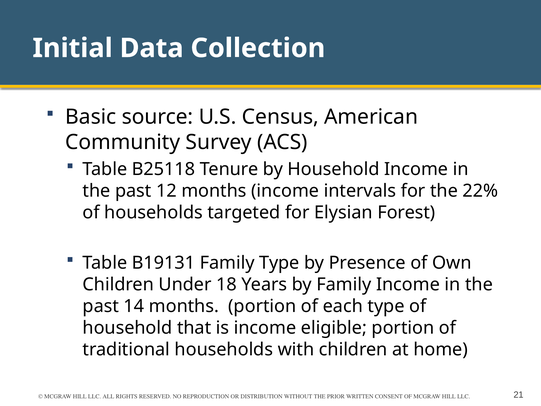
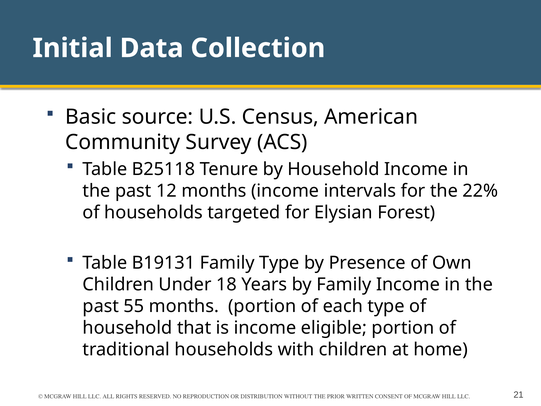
14: 14 -> 55
